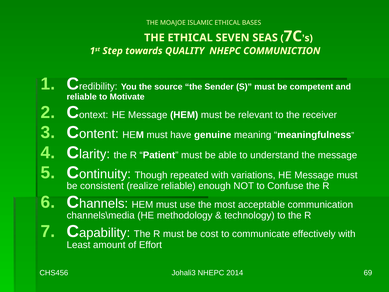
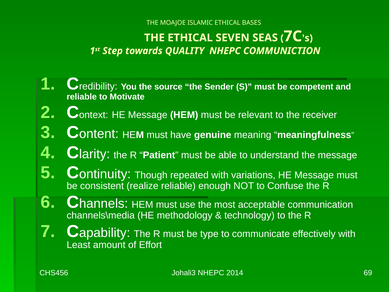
cost: cost -> type
